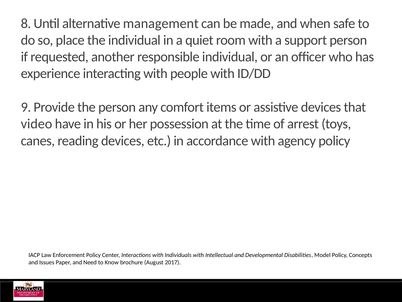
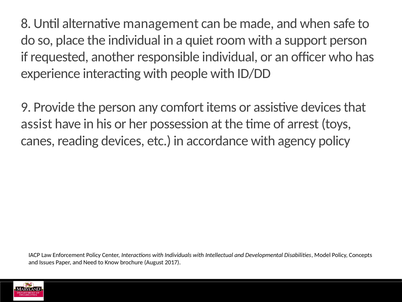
video: video -> assist
